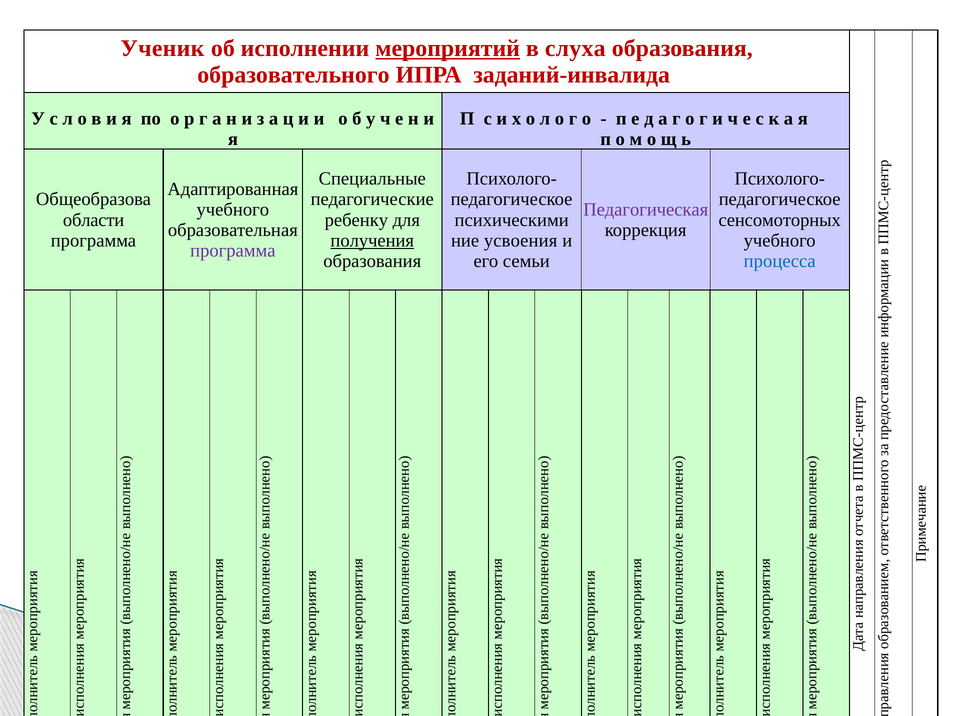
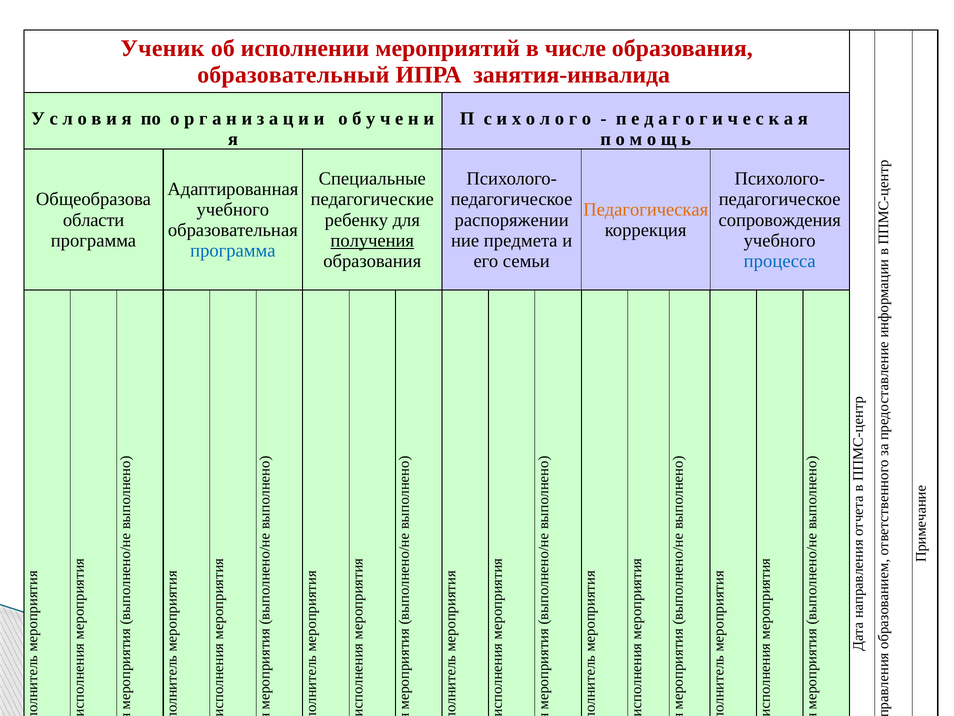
мероприятий underline: present -> none
слуха: слуха -> числе
образовательного: образовательного -> образовательный
заданий-инвалида: заданий-инвалида -> занятия-инвалида
Педагогическая colour: purple -> orange
психическими: психическими -> распоряжении
сенсомоторных: сенсомоторных -> сопровождения
усвоения: усвоения -> предмета
программа at (233, 250) colour: purple -> blue
